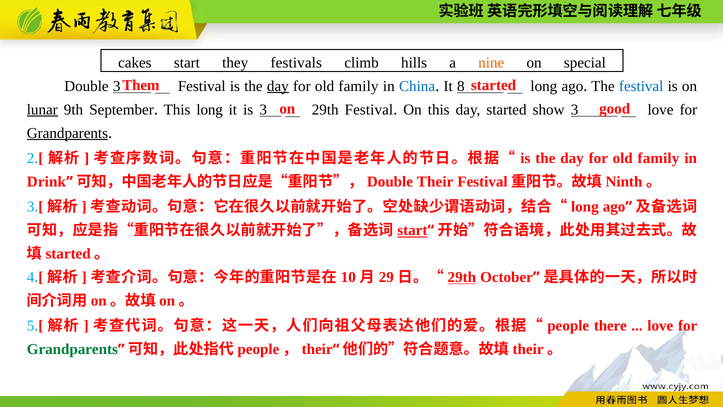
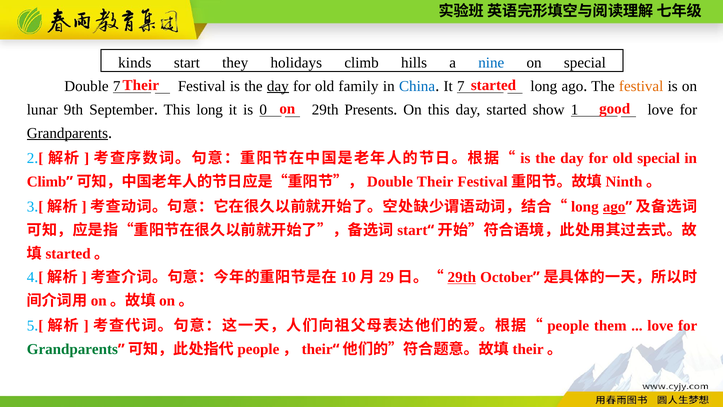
cakes: cakes -> kinds
festivals: festivals -> holidays
nine colour: orange -> blue
Them at (141, 85): Them -> Their
Double 3: 3 -> 7
It 8: 8 -> 7
festival at (641, 86) colour: blue -> orange
lunar underline: present -> none
is 3: 3 -> 0
29th Festival: Festival -> Presents
show 3: 3 -> 1
family at (658, 158): family -> special
Drink at (46, 182): Drink -> Climb
ago at (614, 207) underline: none -> present
start at (412, 230) underline: present -> none
there: there -> them
